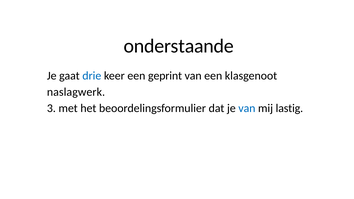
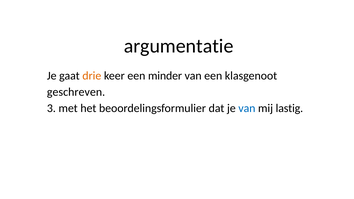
onderstaande: onderstaande -> argumentatie
drie colour: blue -> orange
geprint: geprint -> minder
naslagwerk: naslagwerk -> geschreven
